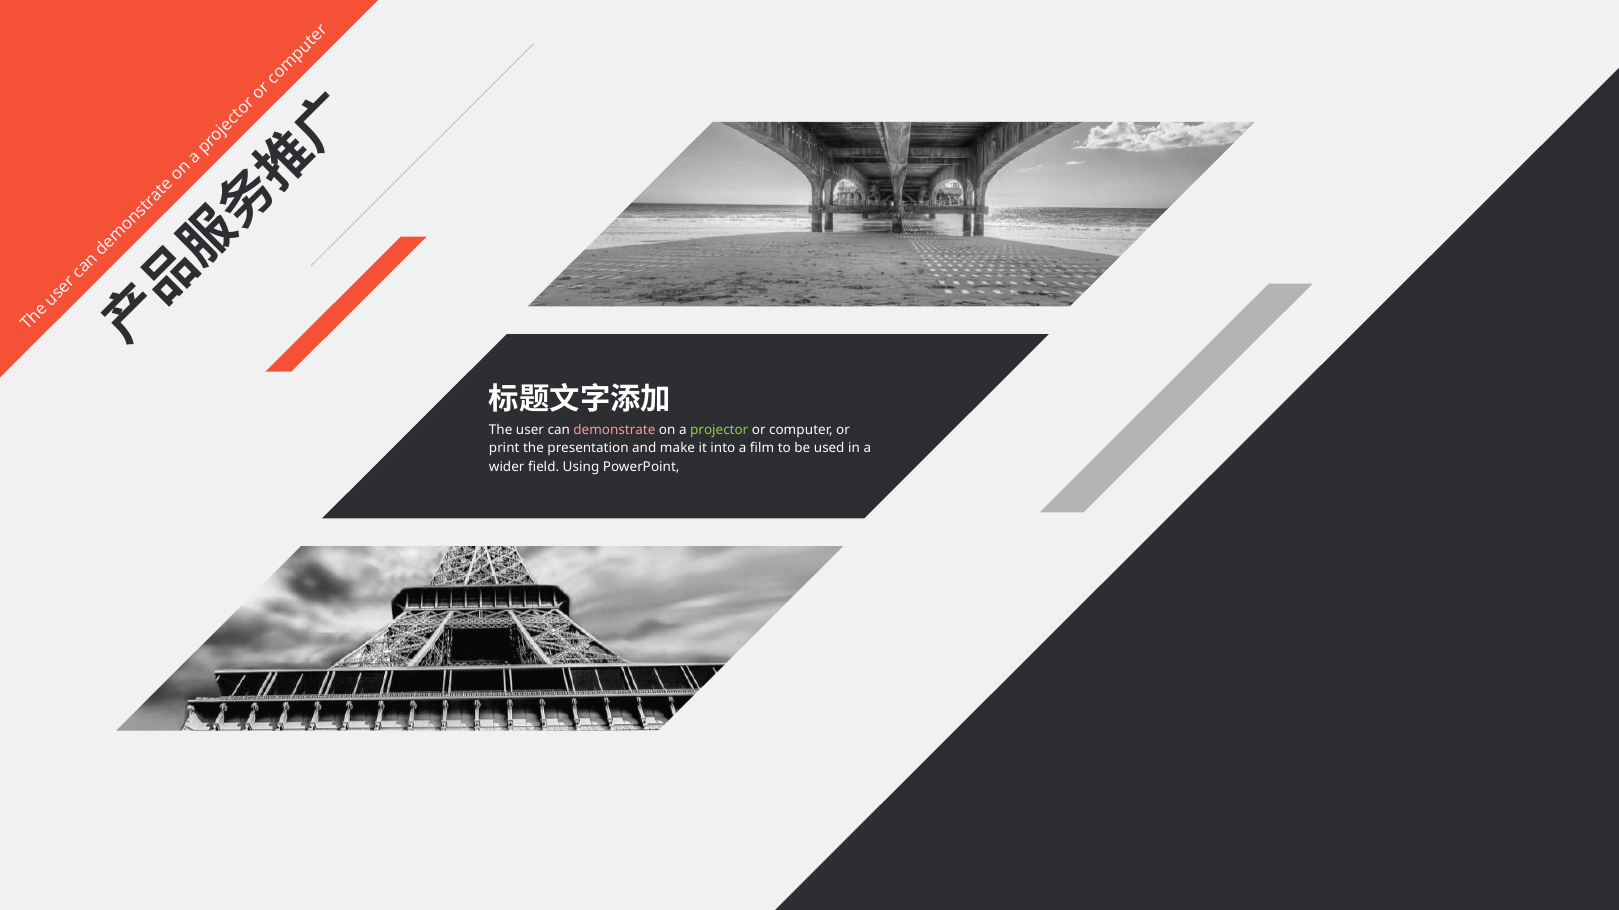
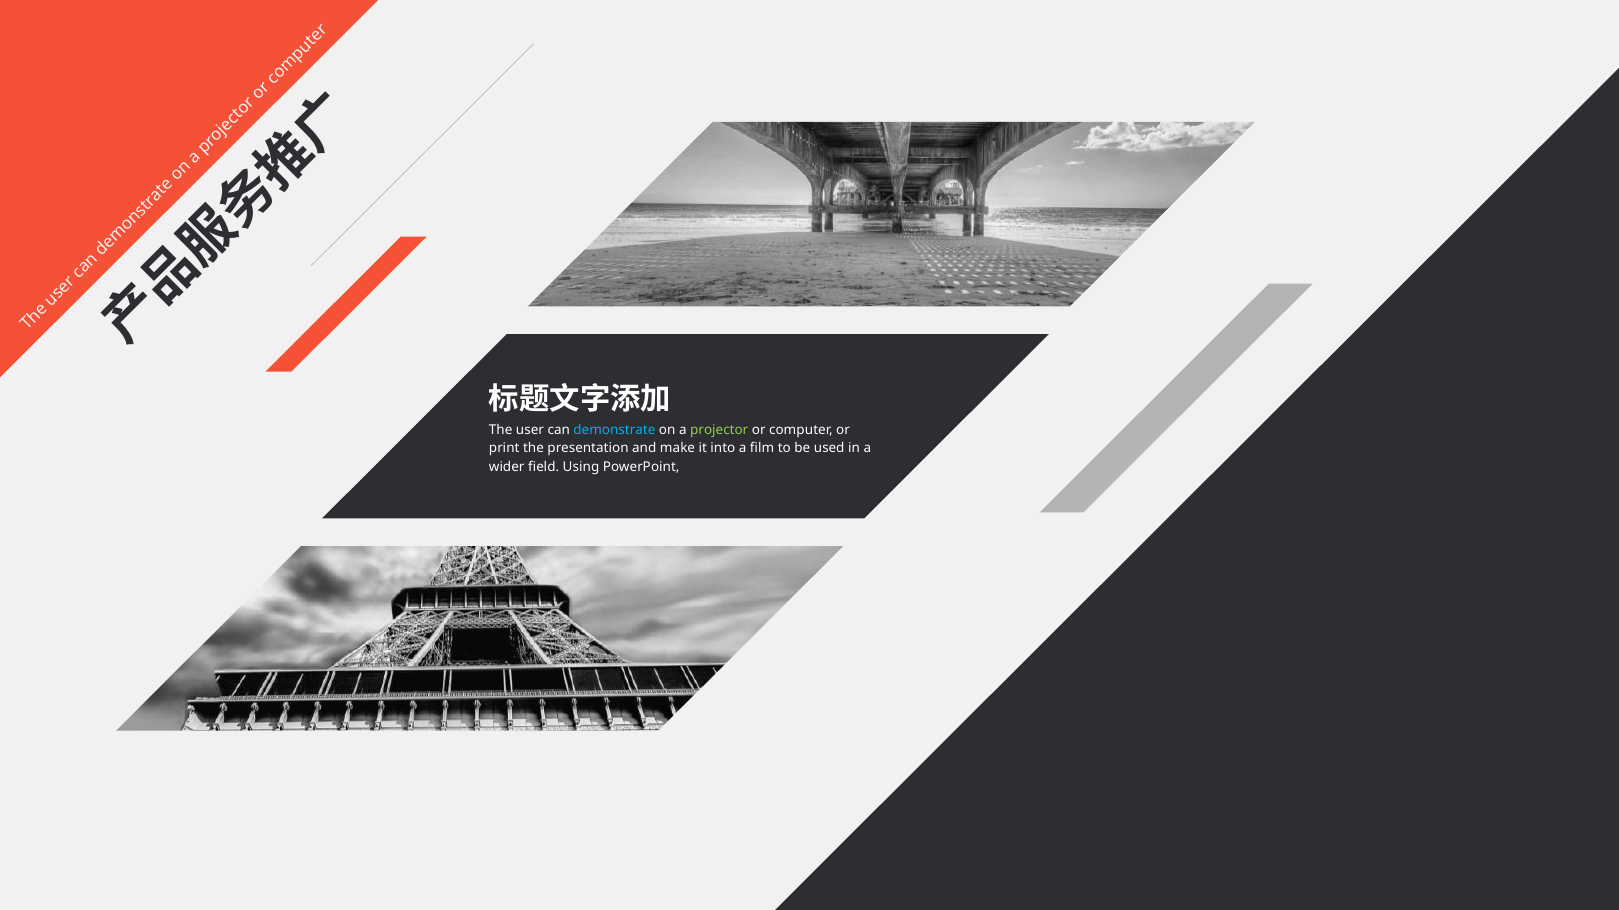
demonstrate colour: pink -> light blue
